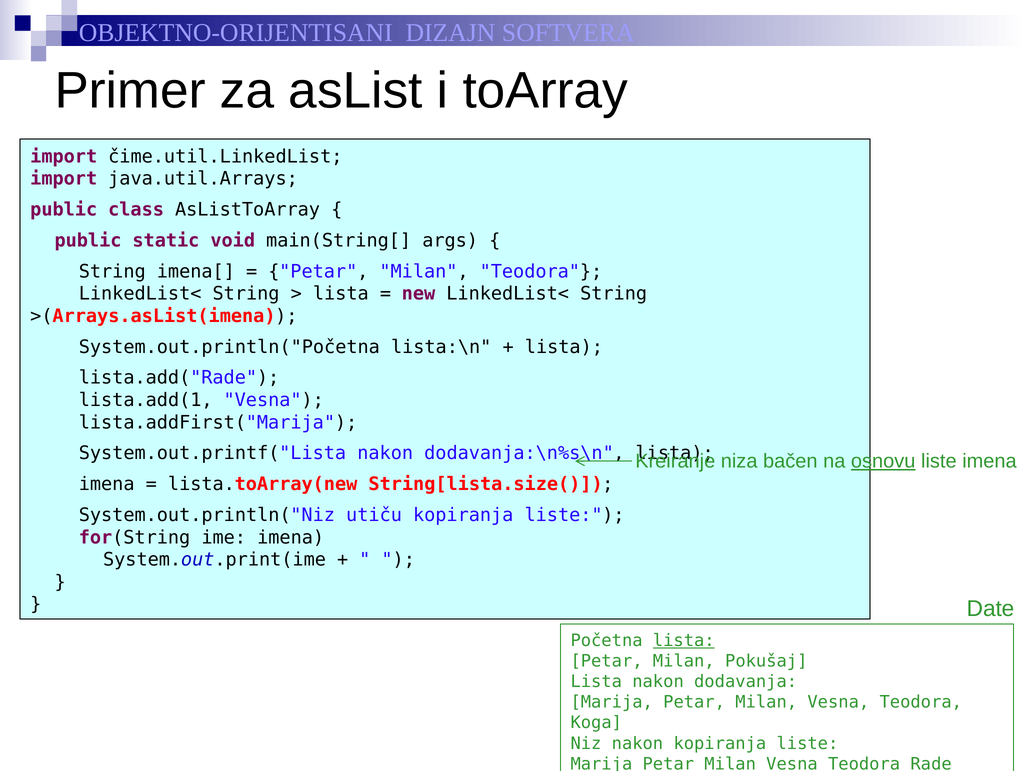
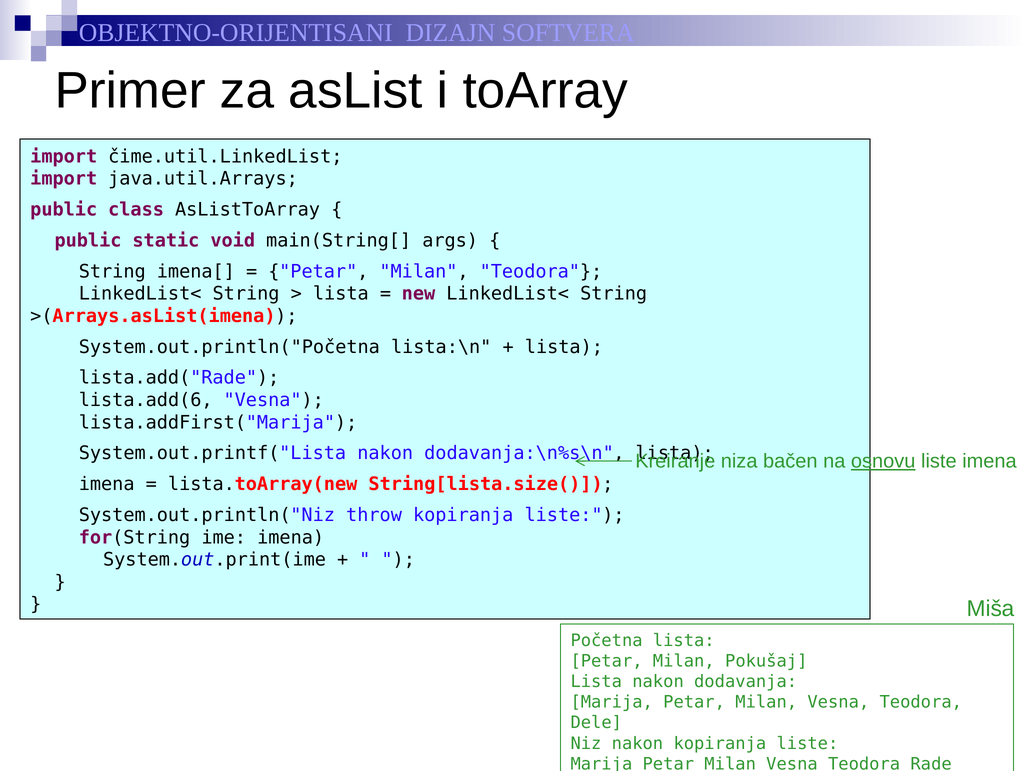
lista.add(1: lista.add(1 -> lista.add(6
utiču: utiču -> throw
Date: Date -> Miša
lista at (684, 641) underline: present -> none
Koga: Koga -> Dele
